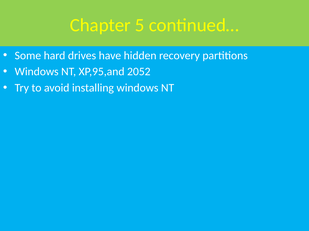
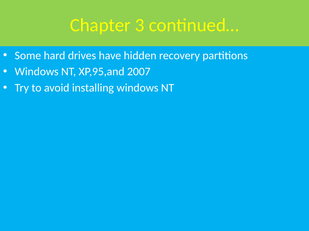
5: 5 -> 3
2052: 2052 -> 2007
